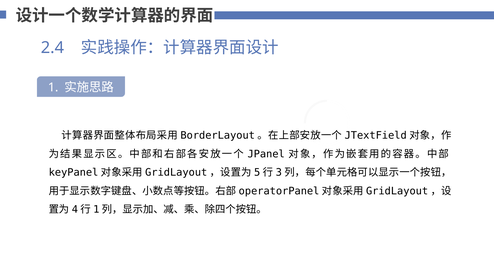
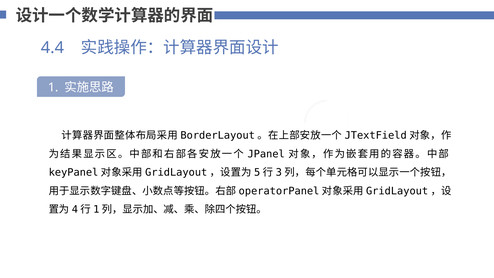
2.4: 2.4 -> 4.4
